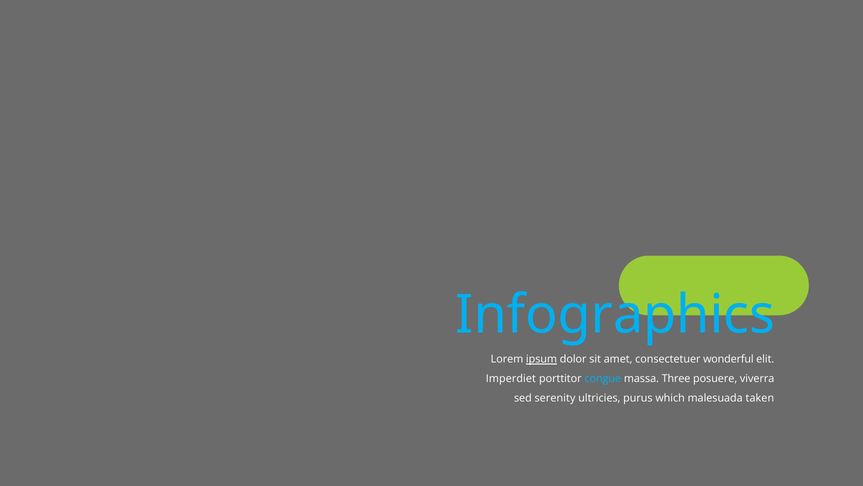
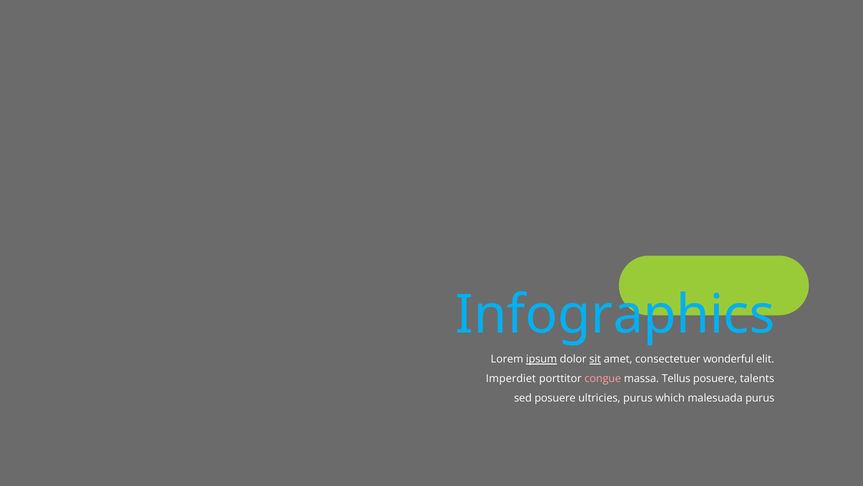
sit underline: none -> present
congue colour: light blue -> pink
Three: Three -> Tellus
viverra: viverra -> talents
sed serenity: serenity -> posuere
malesuada taken: taken -> purus
